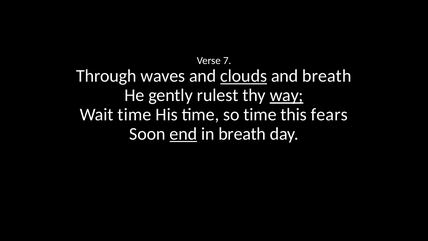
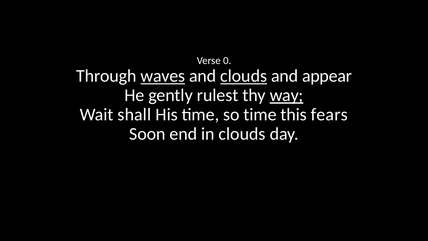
7: 7 -> 0
waves underline: none -> present
and breath: breath -> appear
Wait time: time -> shall
end underline: present -> none
in breath: breath -> clouds
